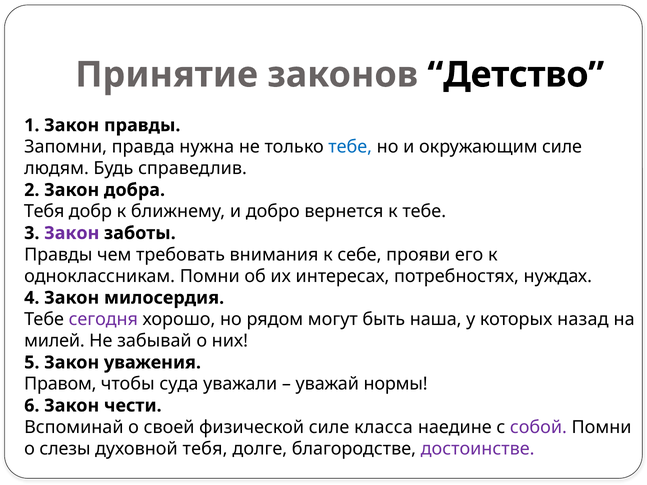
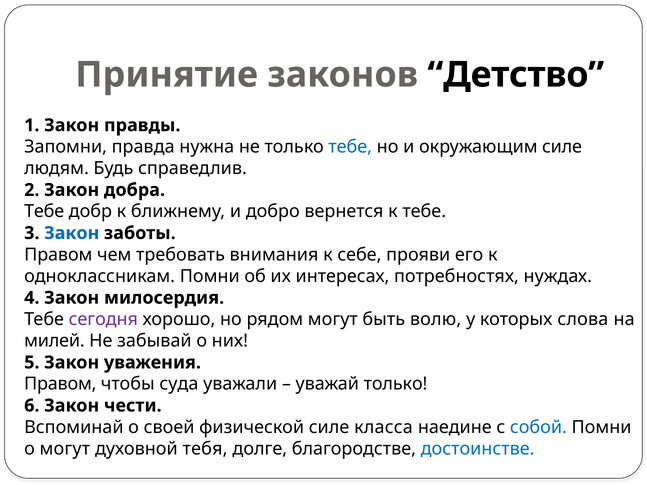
Тебя at (44, 212): Тебя -> Тебе
Закон at (72, 233) colour: purple -> blue
Правды at (58, 255): Правды -> Правом
наша: наша -> волю
назад: назад -> слова
уважай нормы: нормы -> только
собой colour: purple -> blue
о слезы: слезы -> могут
достоинстве colour: purple -> blue
